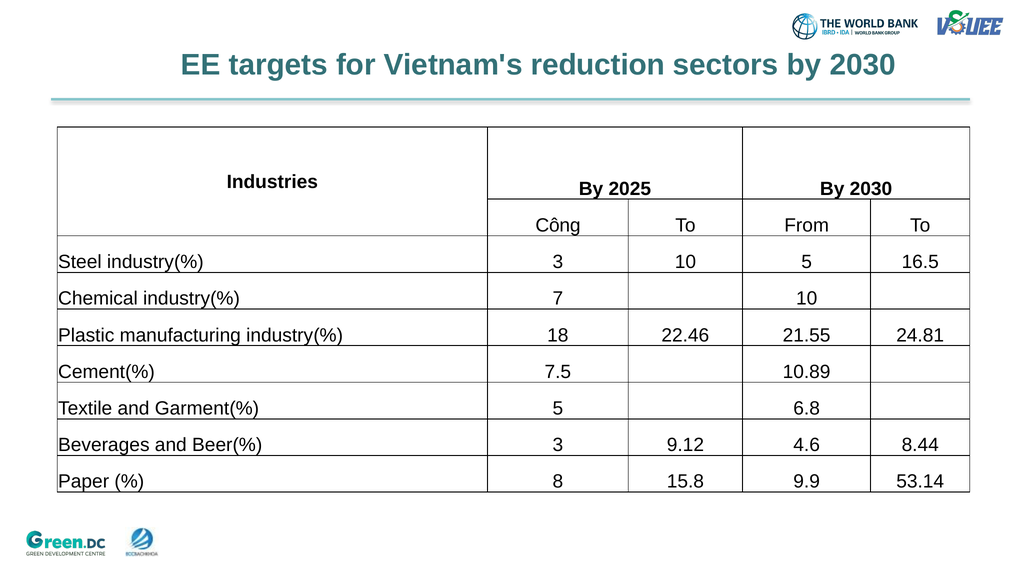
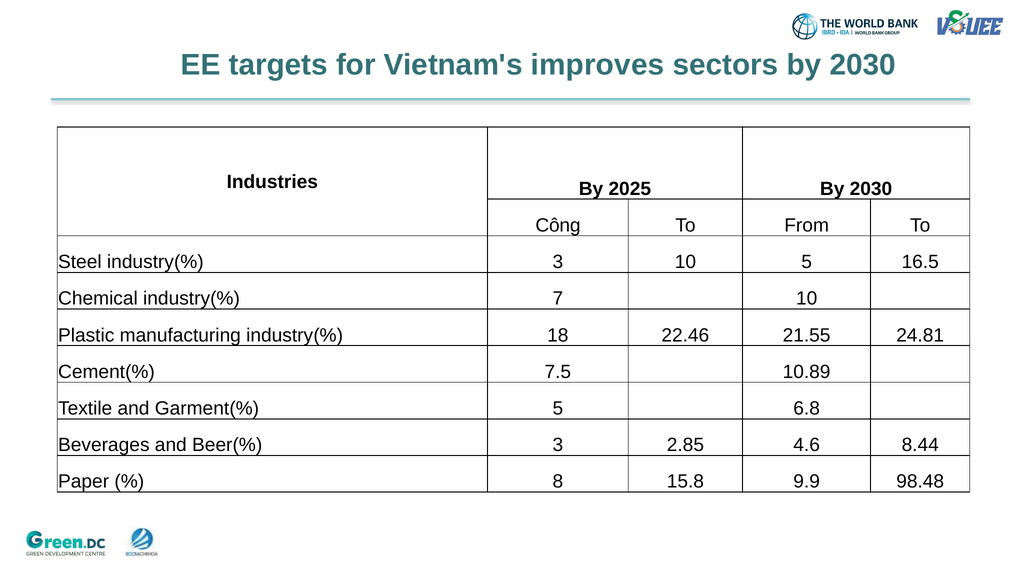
reduction: reduction -> improves
9.12: 9.12 -> 2.85
53.14: 53.14 -> 98.48
